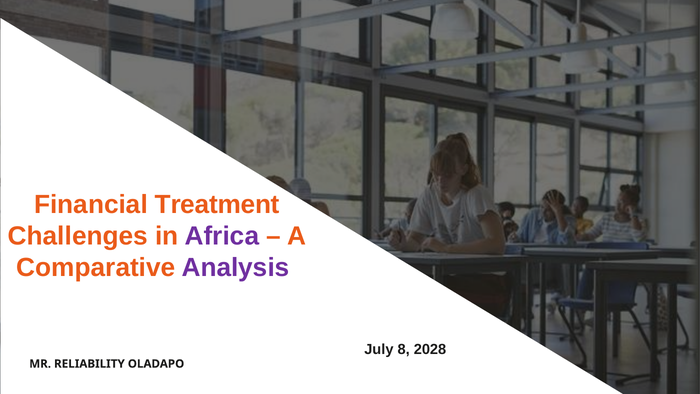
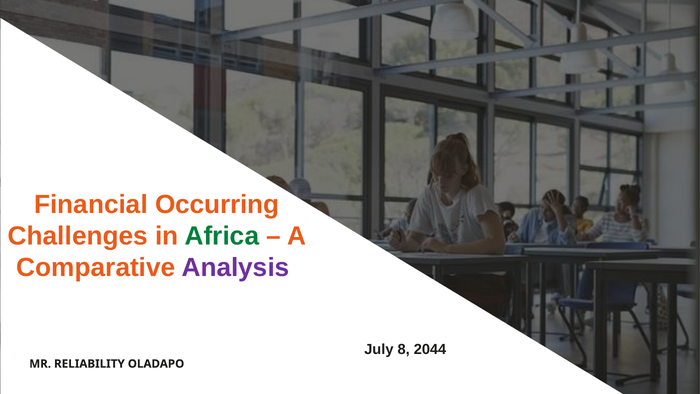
Treatment: Treatment -> Occurring
Africa colour: purple -> green
2028: 2028 -> 2044
